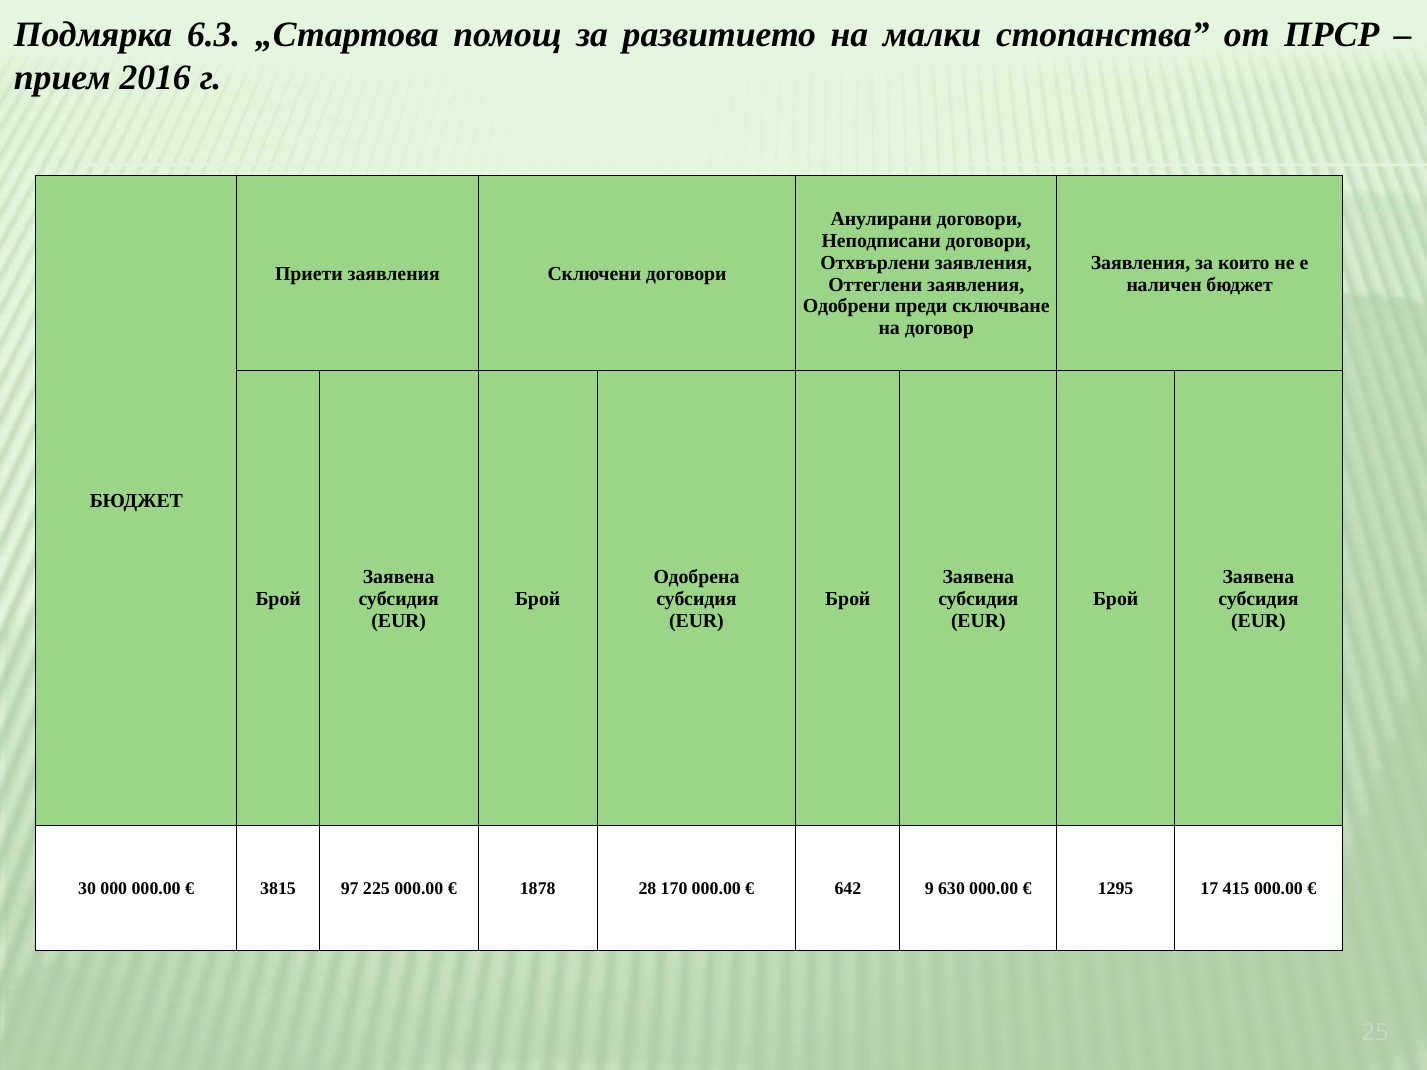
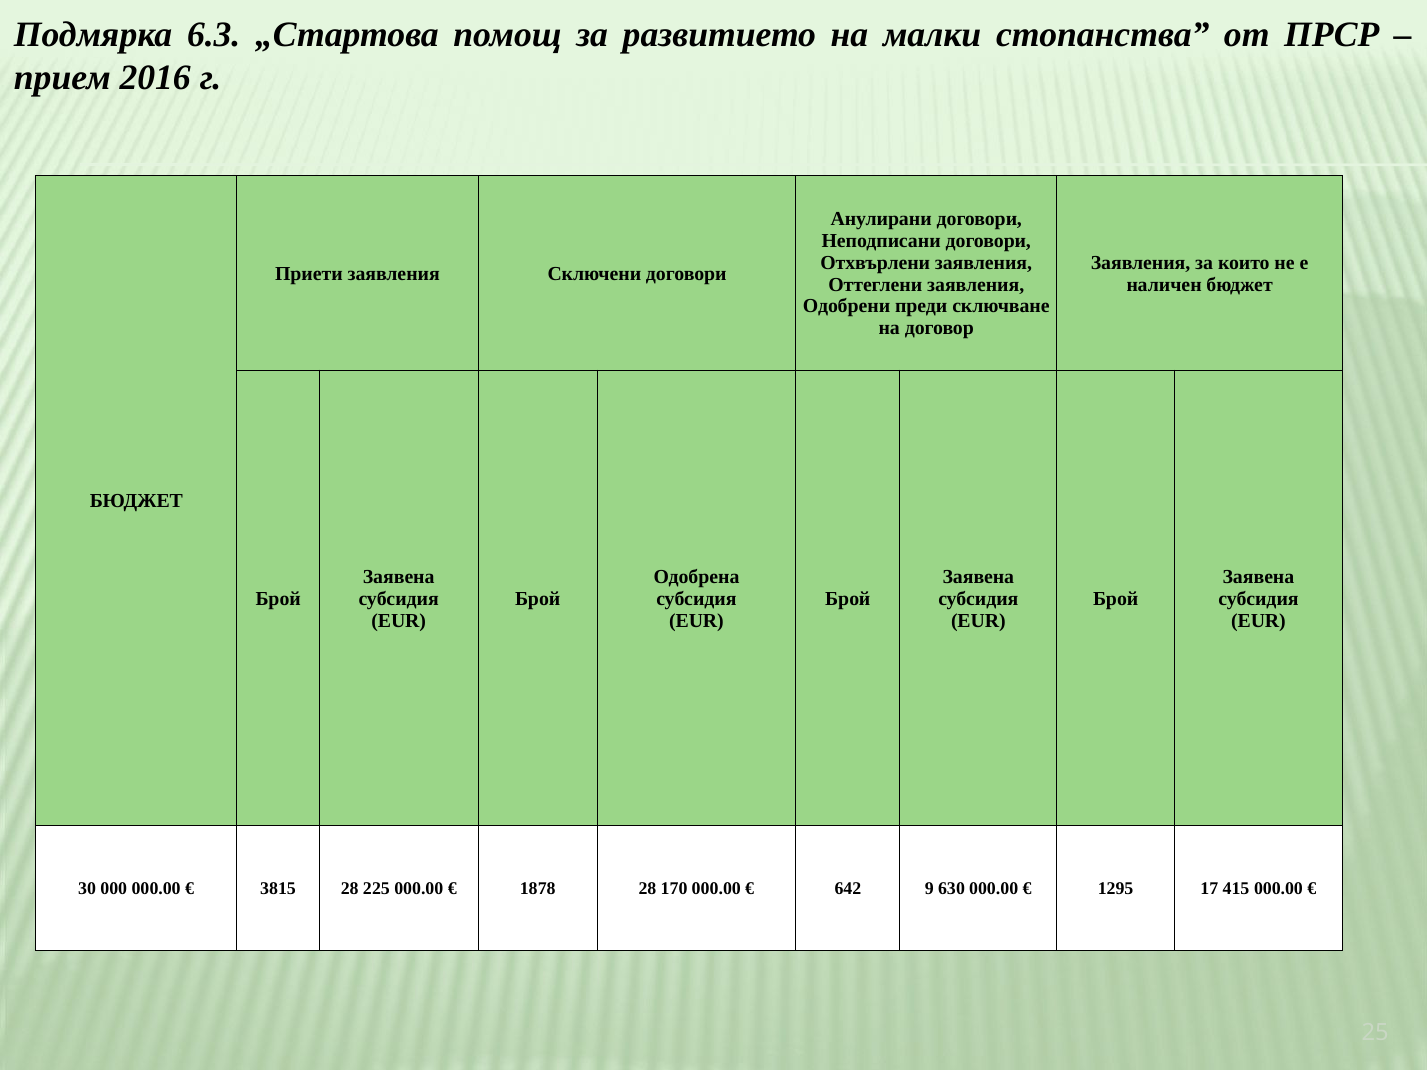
3815 97: 97 -> 28
